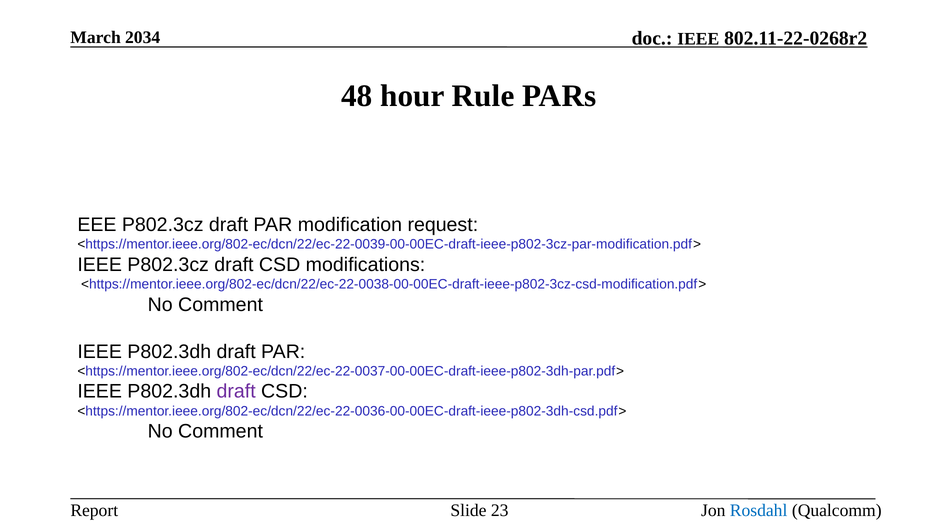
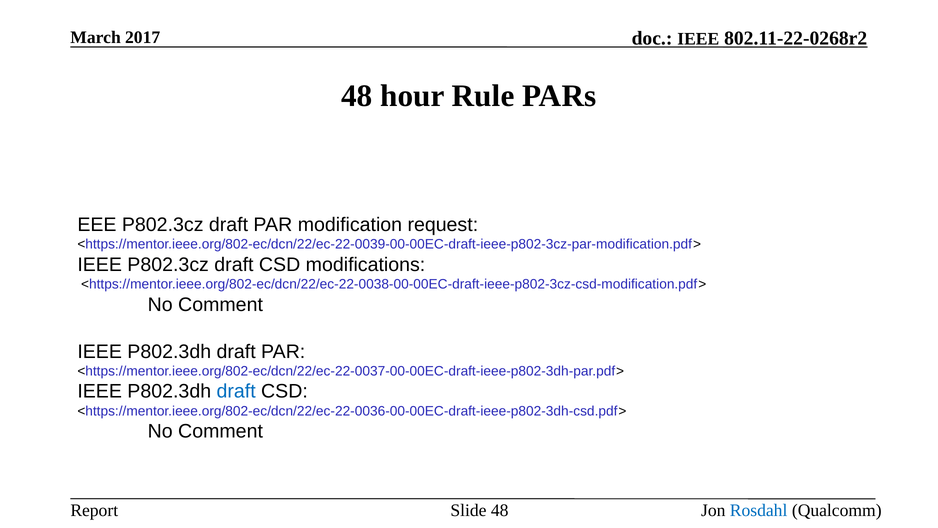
2034: 2034 -> 2017
draft at (236, 391) colour: purple -> blue
Slide 23: 23 -> 48
